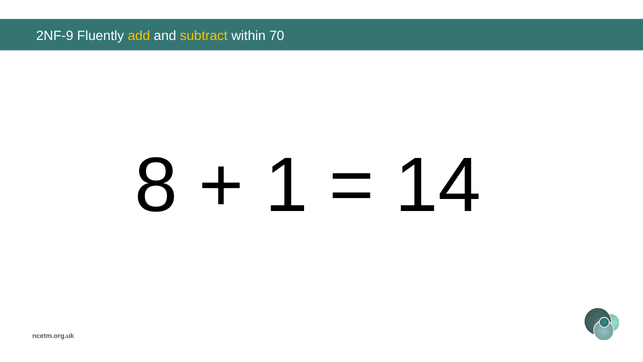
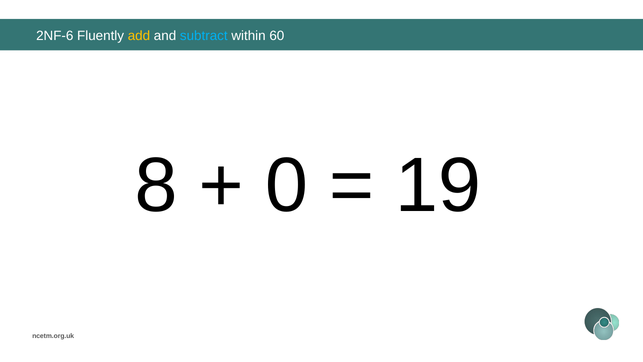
2NF-9: 2NF-9 -> 2NF-6
subtract colour: yellow -> light blue
70: 70 -> 60
1: 1 -> 0
14: 14 -> 19
